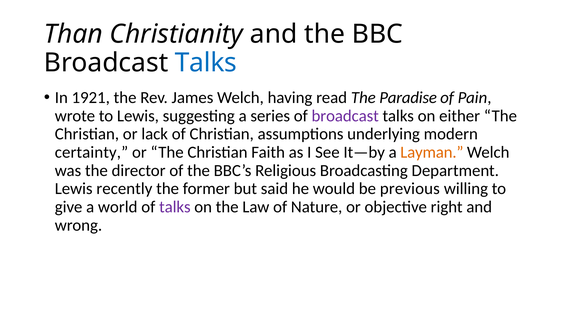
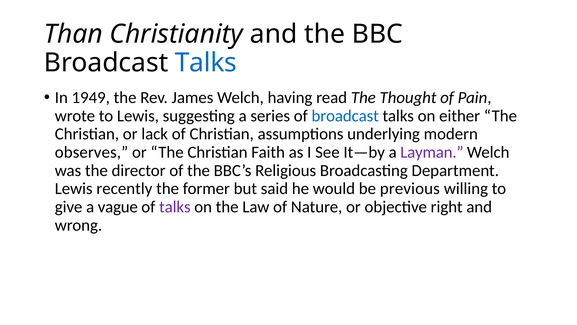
1921: 1921 -> 1949
Paradise: Paradise -> Thought
broadcast at (345, 116) colour: purple -> blue
certainty: certainty -> observes
Layman colour: orange -> purple
world: world -> vague
